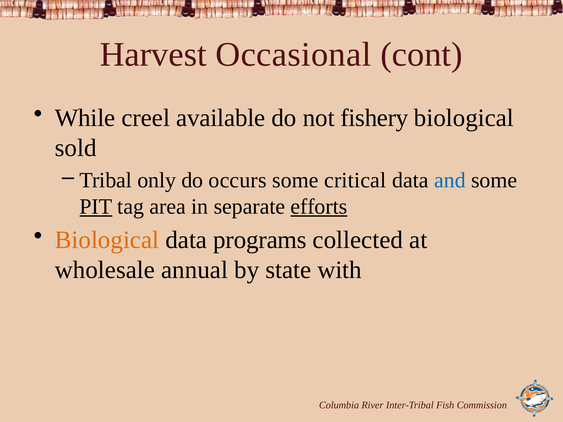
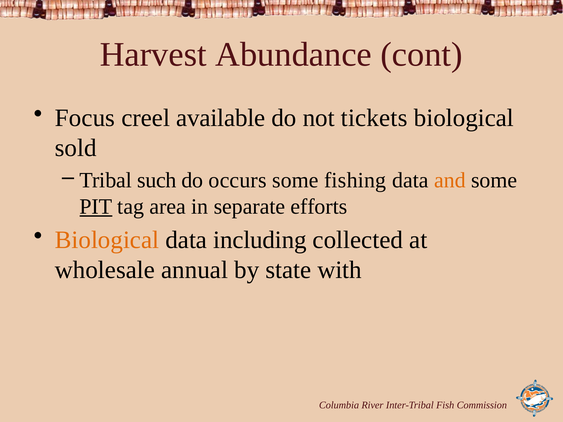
Occasional: Occasional -> Abundance
While: While -> Focus
fishery: fishery -> tickets
only: only -> such
critical: critical -> fishing
and colour: blue -> orange
efforts underline: present -> none
programs: programs -> including
